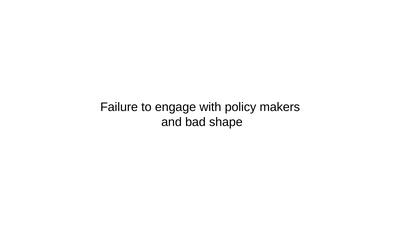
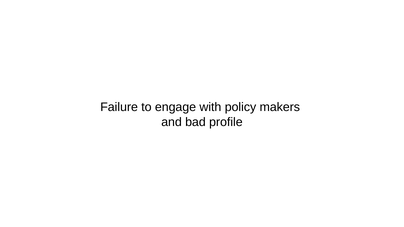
shape: shape -> profile
